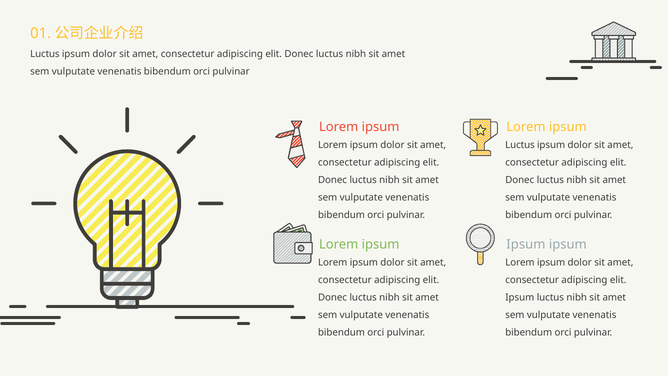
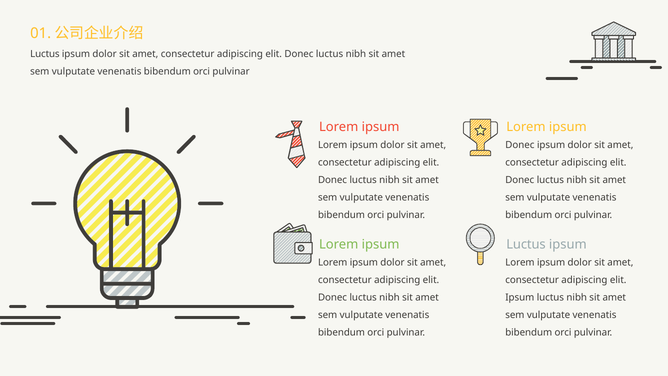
Luctus at (520, 145): Luctus -> Donec
Ipsum at (526, 244): Ipsum -> Luctus
